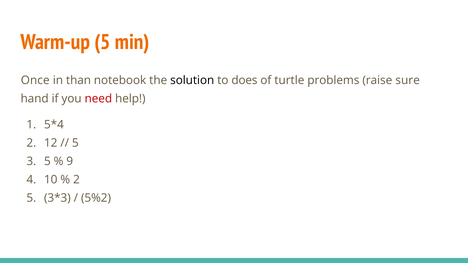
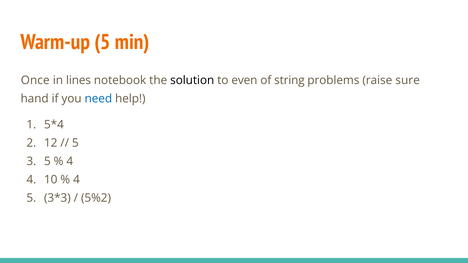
than: than -> lines
does: does -> even
turtle: turtle -> string
need colour: red -> blue
9 at (70, 161): 9 -> 4
2 at (76, 180): 2 -> 4
